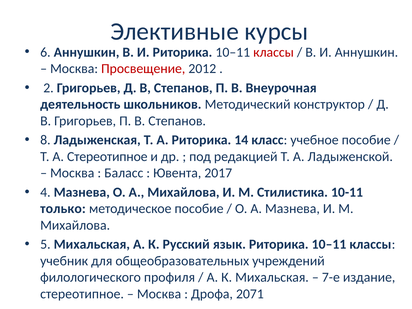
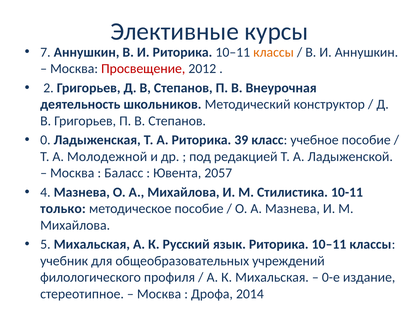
6: 6 -> 7
классы at (274, 52) colour: red -> orange
8: 8 -> 0
14: 14 -> 39
А Стереотипное: Стереотипное -> Молодежной
2017: 2017 -> 2057
7-е: 7-е -> 0-е
2071: 2071 -> 2014
